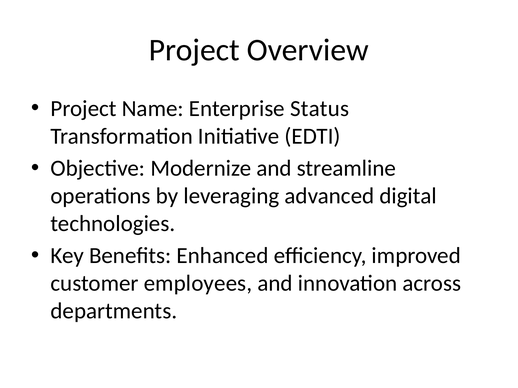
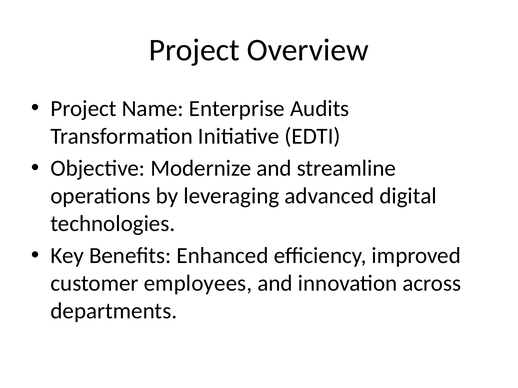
Status: Status -> Audits
